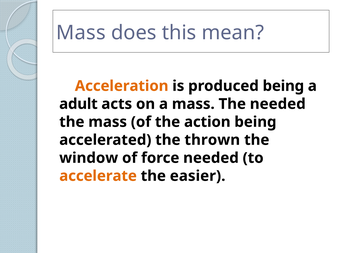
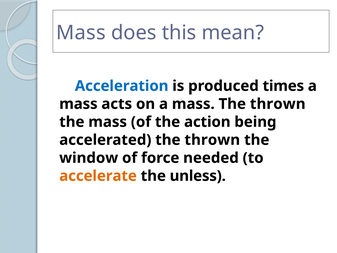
Acceleration colour: orange -> blue
produced being: being -> times
adult at (78, 104): adult -> mass
mass The needed: needed -> thrown
easier: easier -> unless
